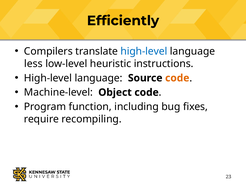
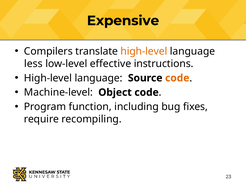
Efficiently: Efficiently -> Expensive
high-level at (144, 51) colour: blue -> orange
heuristic: heuristic -> effective
